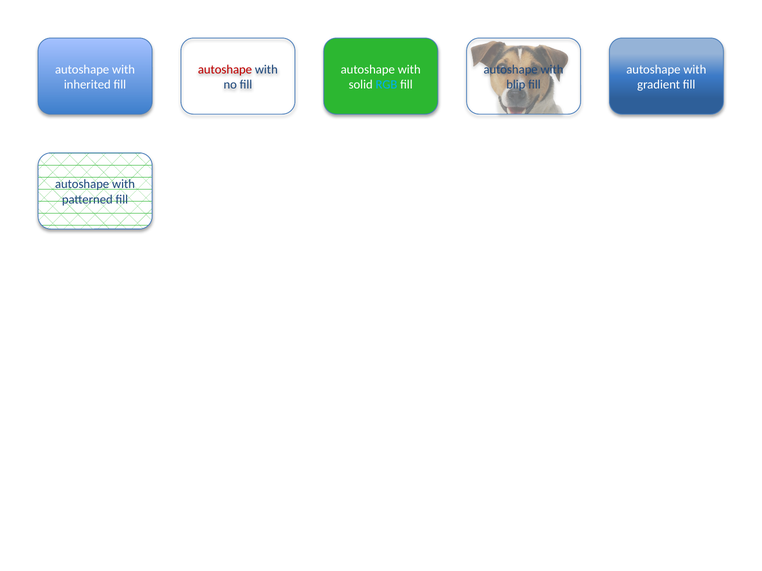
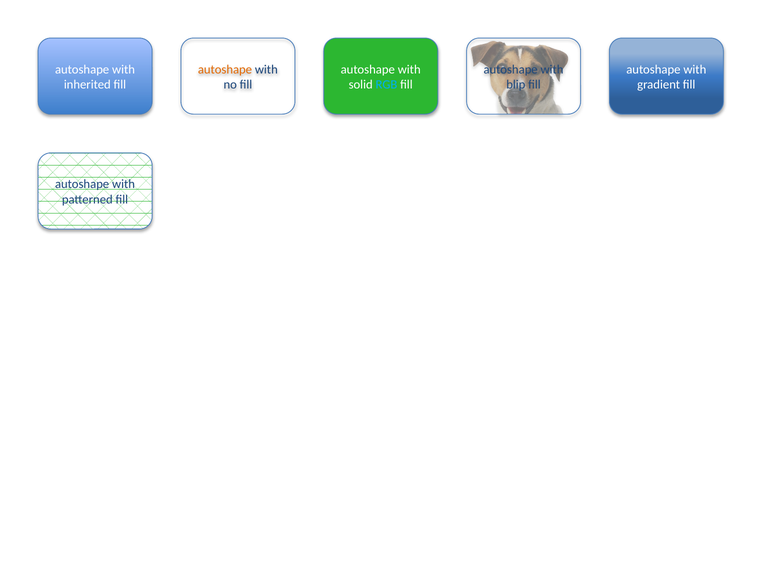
autoshape at (225, 69) colour: red -> orange
